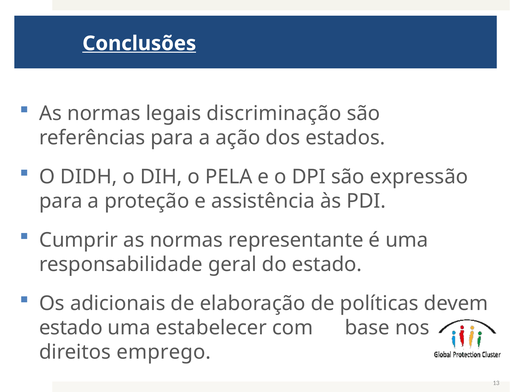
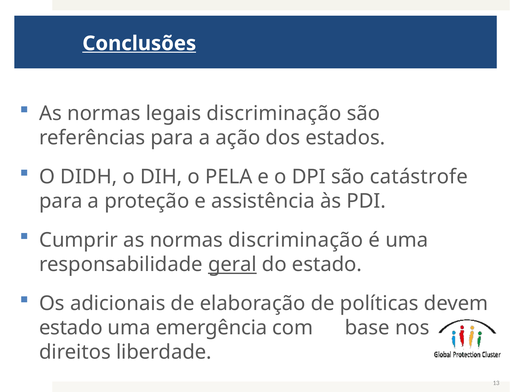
expressão: expressão -> catástrofe
normas representante: representante -> discriminação
geral underline: none -> present
estabelecer: estabelecer -> emergência
emprego: emprego -> liberdade
